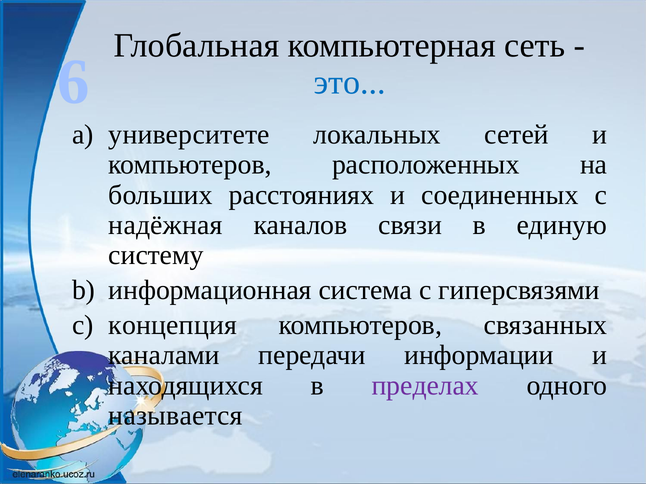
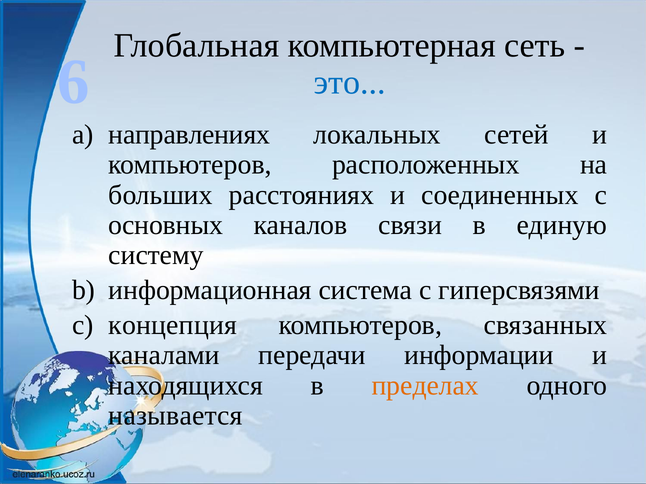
университете: университете -> направлениях
надёжная: надёжная -> основных
пределах colour: purple -> orange
